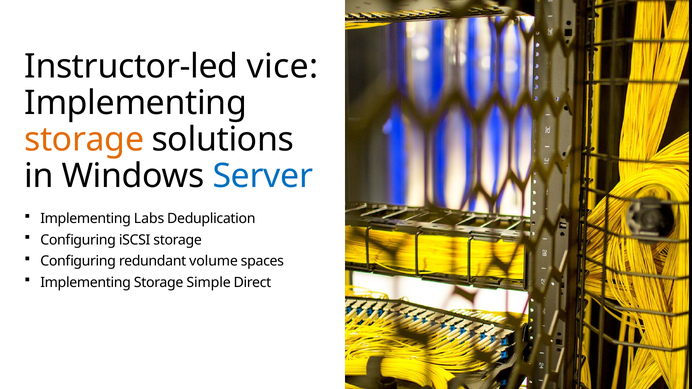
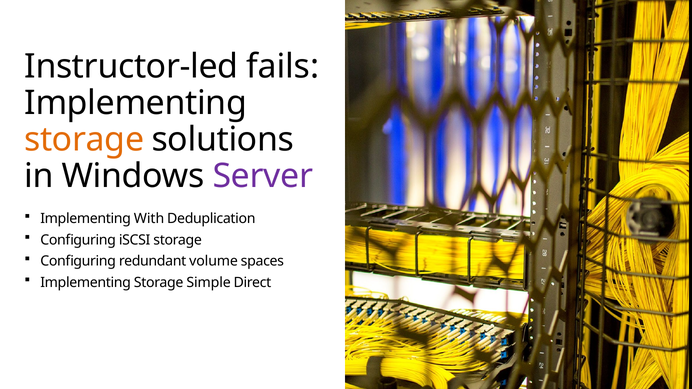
vice: vice -> fails
Server colour: blue -> purple
Labs: Labs -> With
